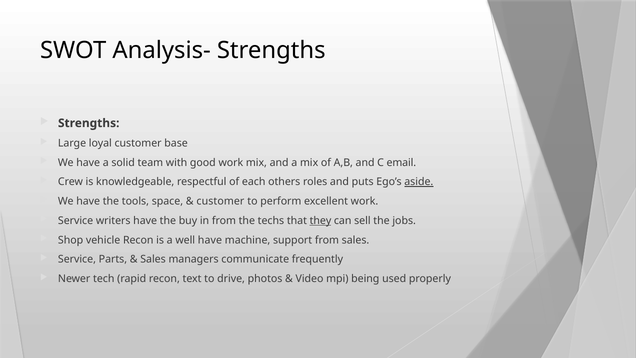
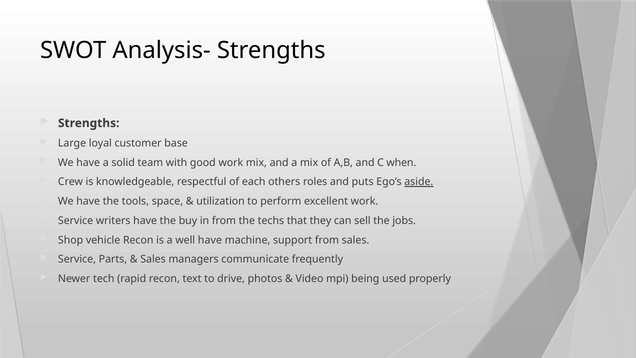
email: email -> when
customer at (220, 201): customer -> utilization
they underline: present -> none
